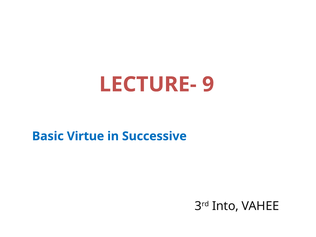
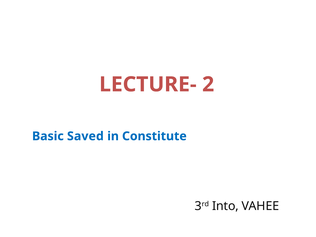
9: 9 -> 2
Virtue: Virtue -> Saved
Successive: Successive -> Constitute
